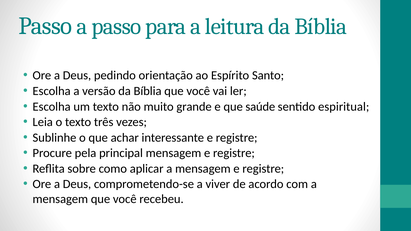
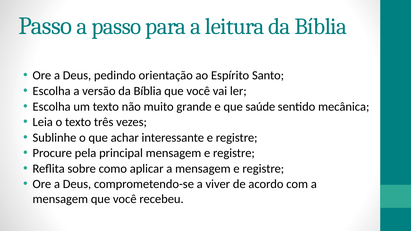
espiritual: espiritual -> mecânica
